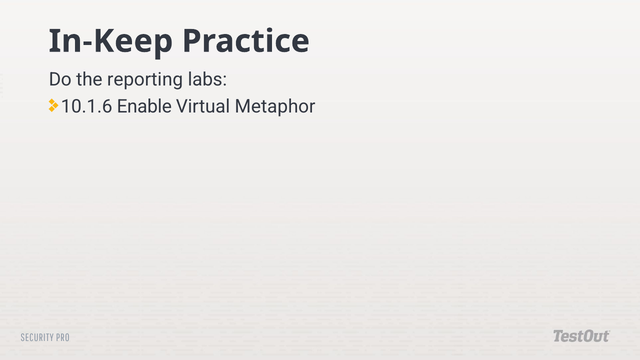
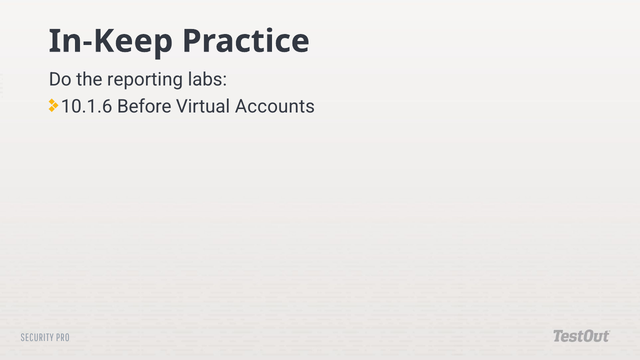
Enable: Enable -> Before
Metaphor: Metaphor -> Accounts
